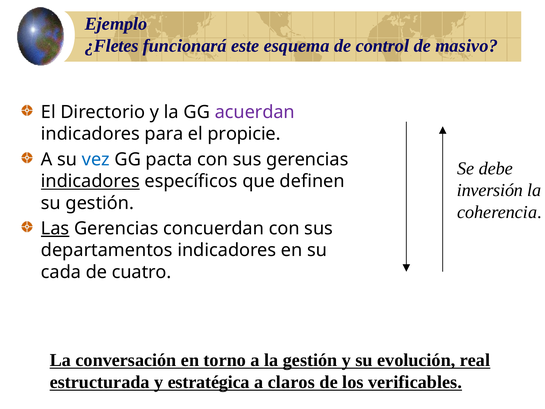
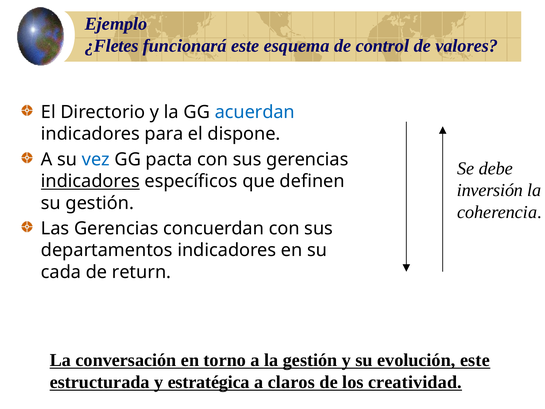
masivo: masivo -> valores
acuerdan colour: purple -> blue
propicie: propicie -> dispone
Las underline: present -> none
cuatro: cuatro -> return
evolución real: real -> este
verificables: verificables -> creatividad
